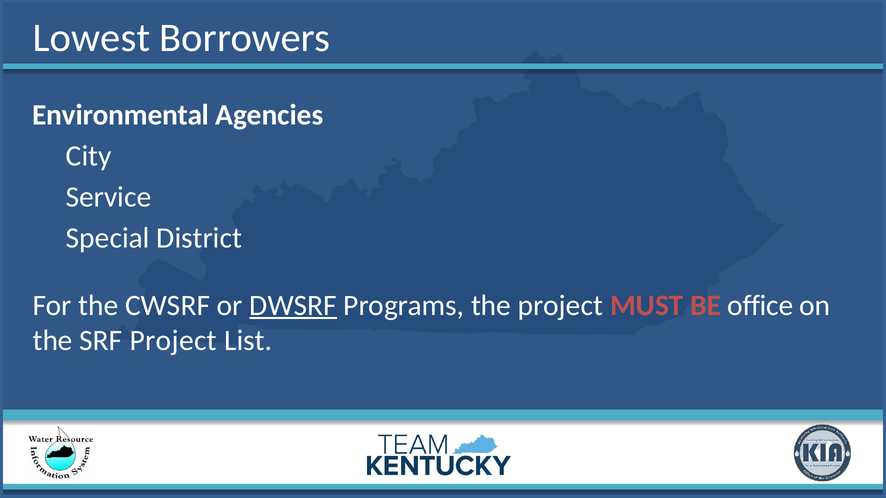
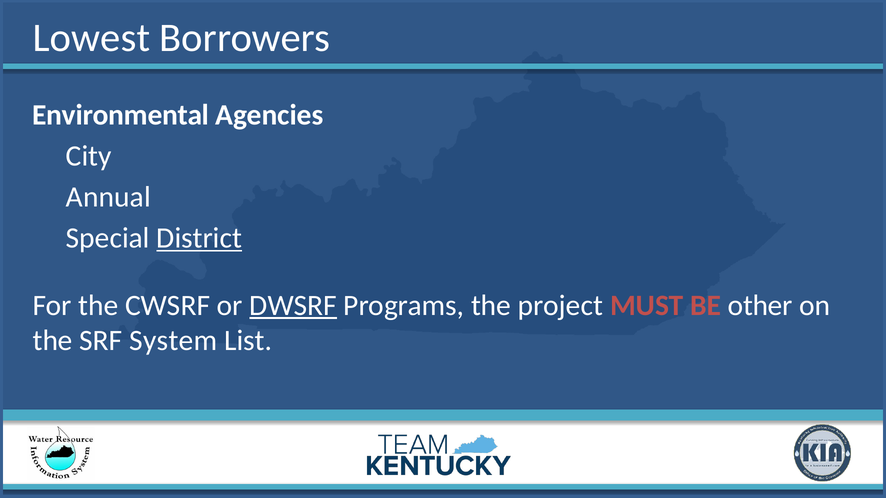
Service: Service -> Annual
District underline: none -> present
office: office -> other
SRF Project: Project -> System
